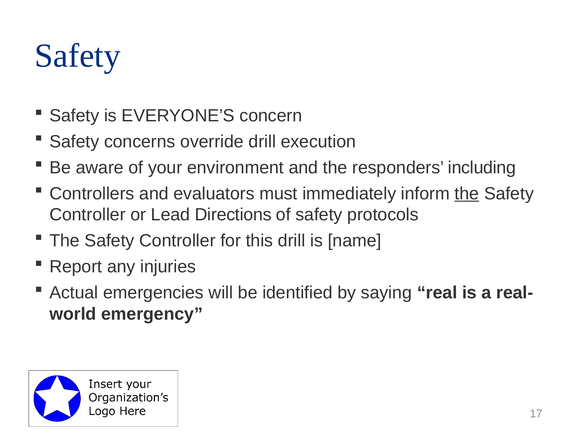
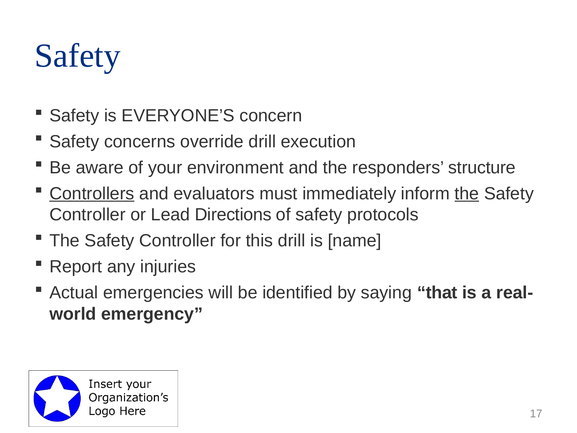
including: including -> structure
Controllers underline: none -> present
real: real -> that
